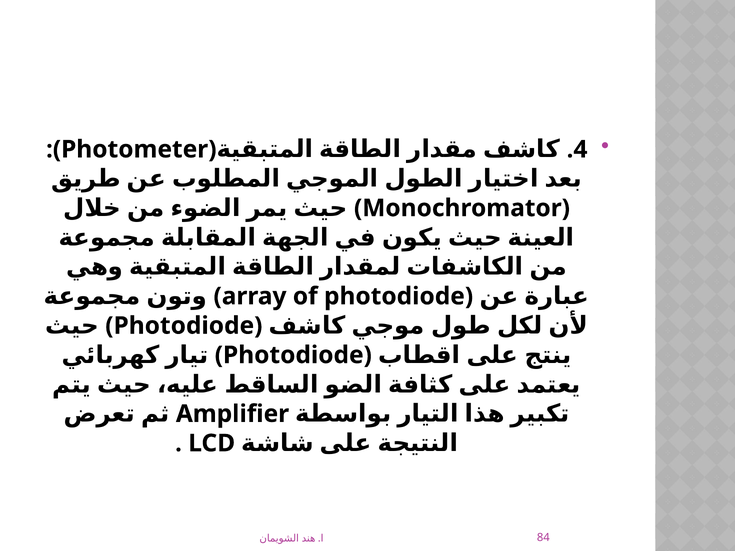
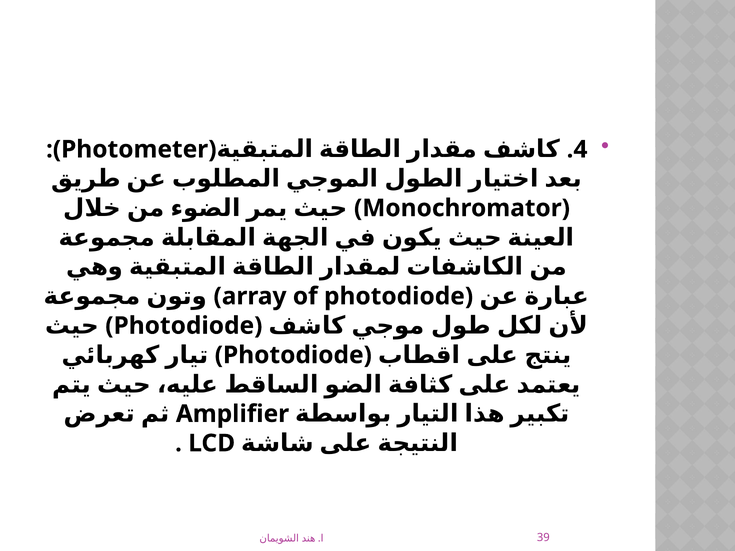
84: 84 -> 39
